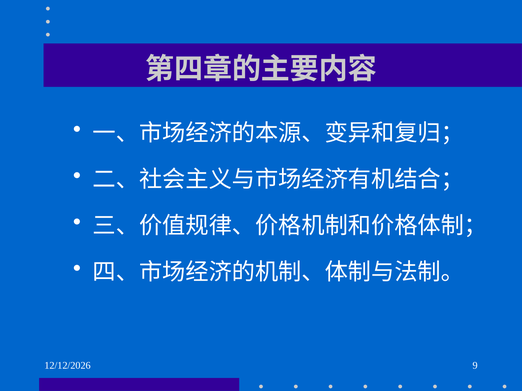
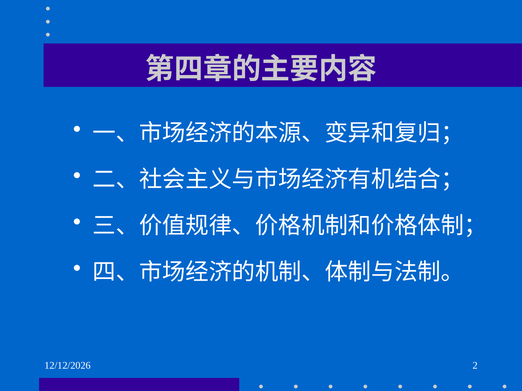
9: 9 -> 2
